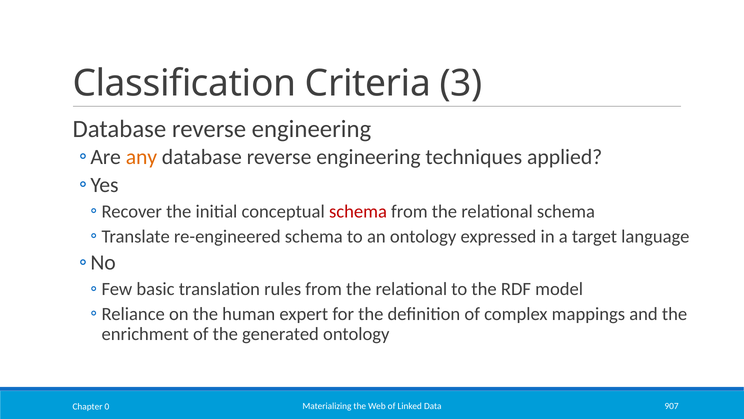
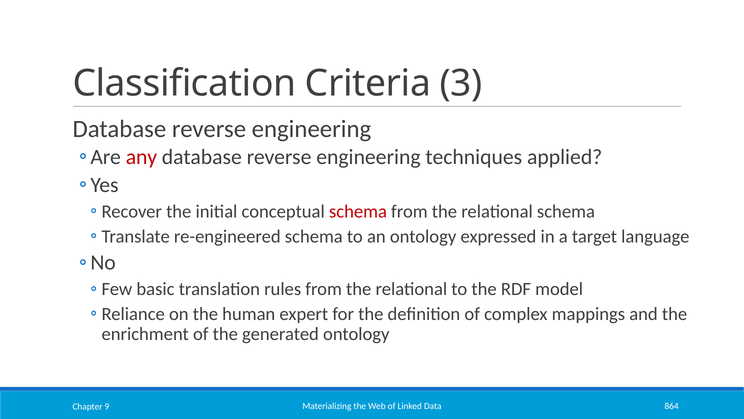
any colour: orange -> red
907: 907 -> 864
0: 0 -> 9
